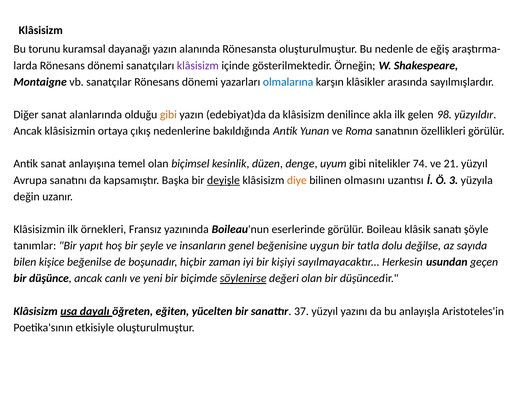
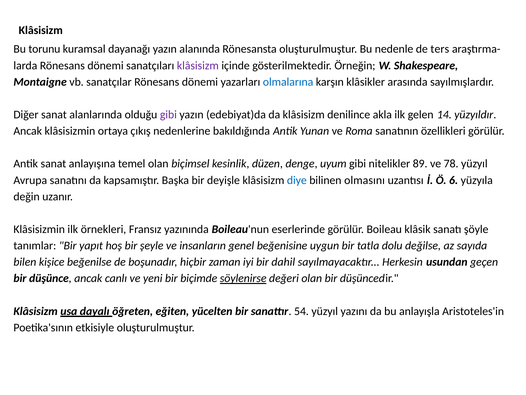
eğiş: eğiş -> ters
gibi at (168, 115) colour: orange -> purple
98: 98 -> 14
74: 74 -> 89
21: 21 -> 78
deyişle underline: present -> none
diye colour: orange -> blue
3: 3 -> 6
kişiyi: kişiyi -> dahil
37: 37 -> 54
